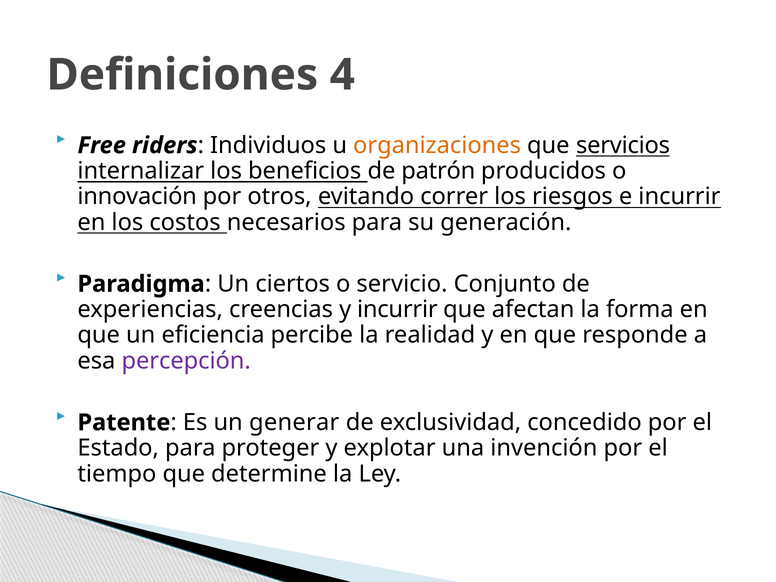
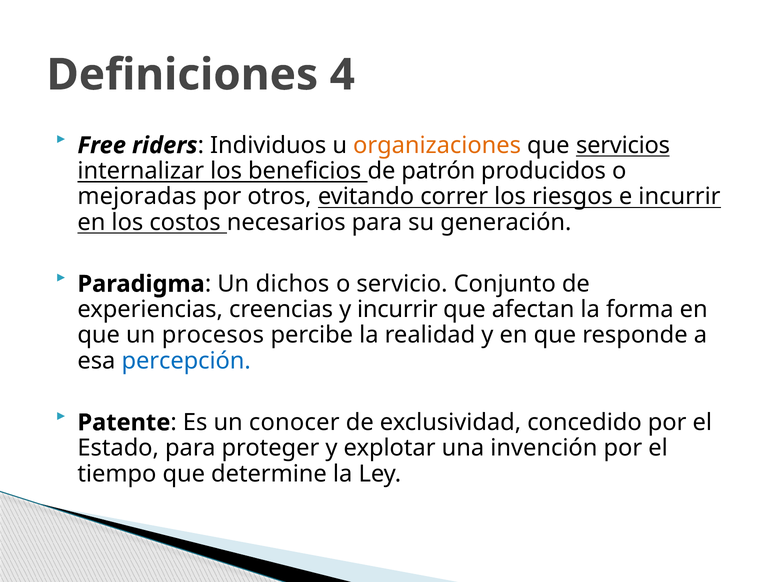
innovación: innovación -> mejoradas
ciertos: ciertos -> dichos
eficiencia: eficiencia -> procesos
percepción colour: purple -> blue
generar: generar -> conocer
